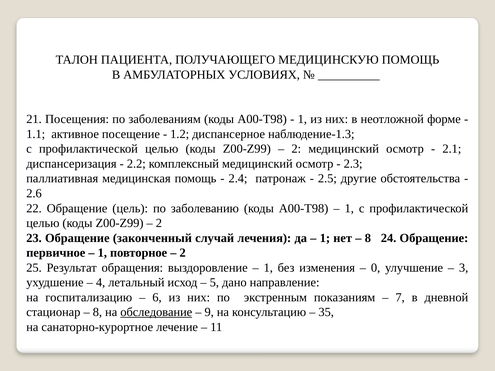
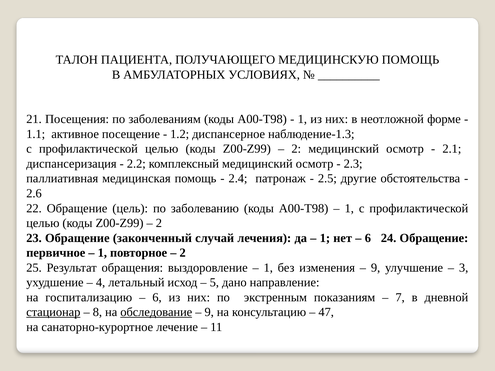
8 at (368, 238): 8 -> 6
0 at (376, 268): 0 -> 9
стационар underline: none -> present
35: 35 -> 47
